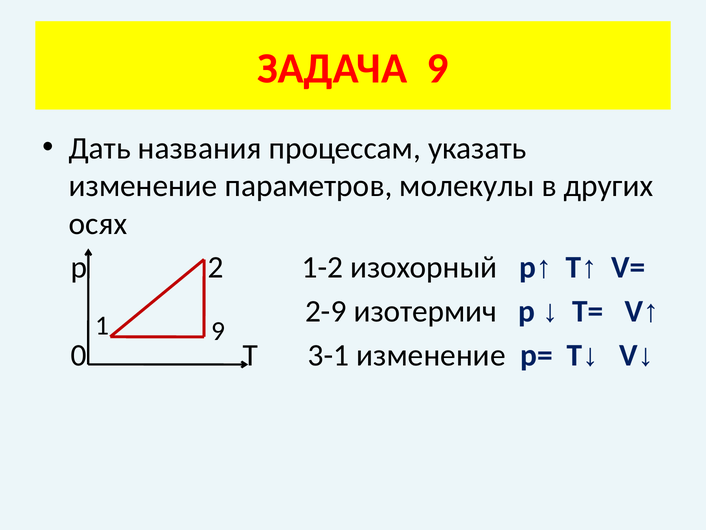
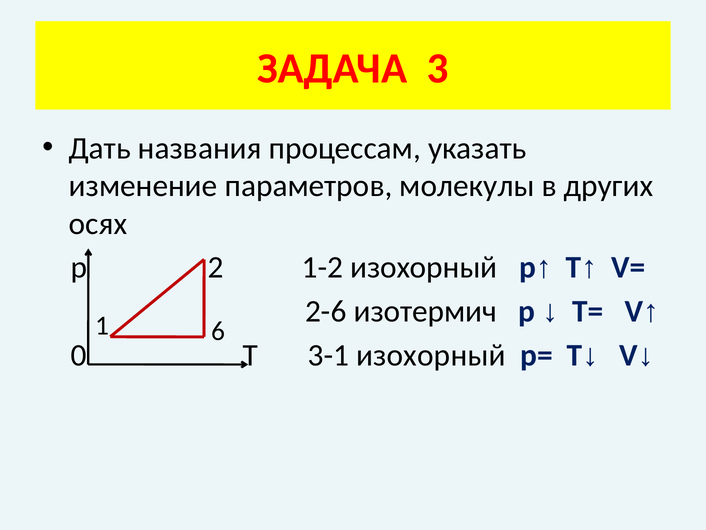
ЗАДАЧА 9: 9 -> 3
2-9: 2-9 -> 2-6
1 9: 9 -> 6
3-1 изменение: изменение -> изохорный
